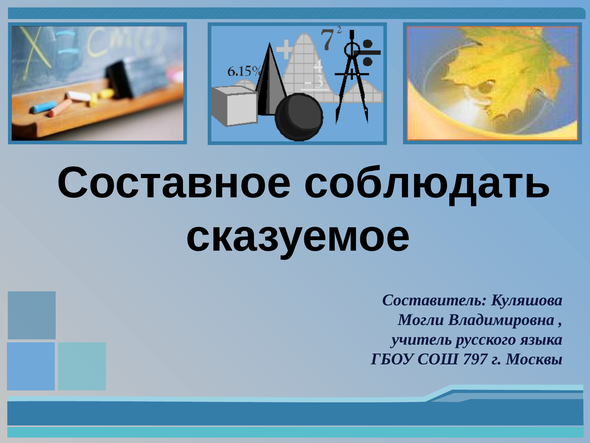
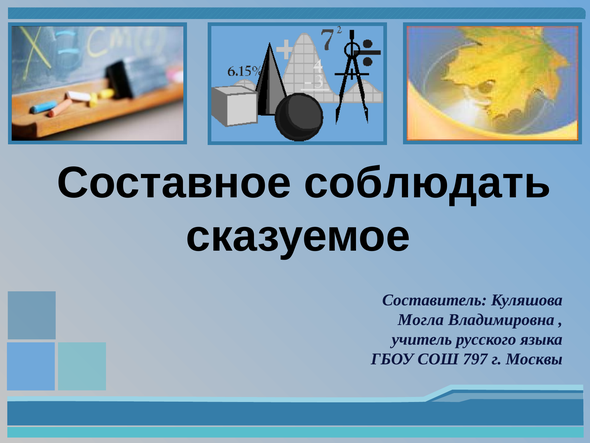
Могли: Могли -> Могла
